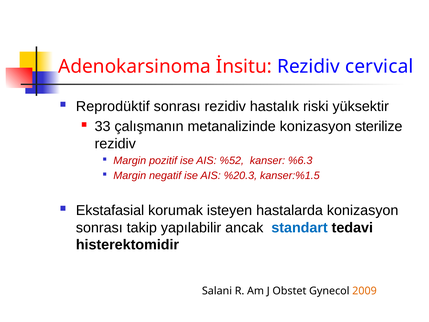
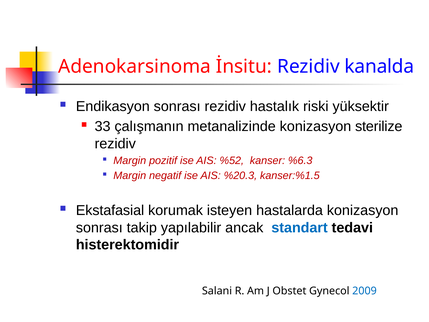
cervical: cervical -> kanalda
Reprodüktif: Reprodüktif -> Endikasyon
2009 colour: orange -> blue
